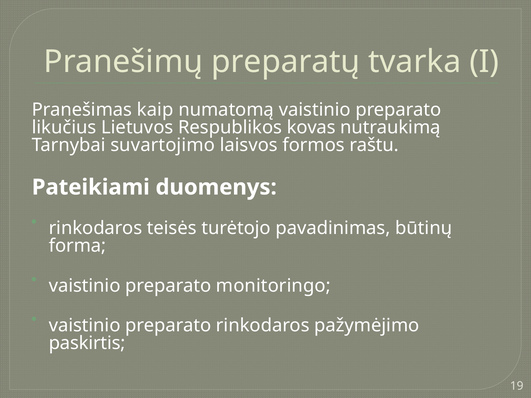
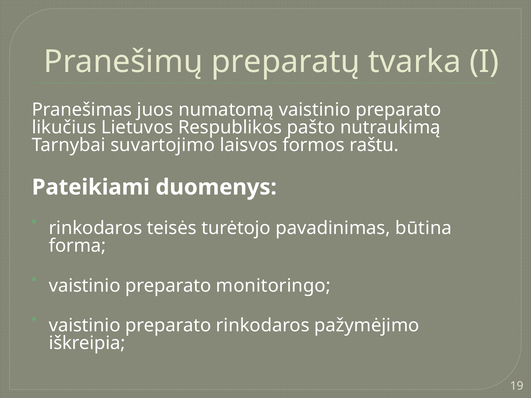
kaip: kaip -> juos
kovas: kovas -> pašto
būtinų: būtinų -> būtina
paskirtis: paskirtis -> iškreipia
